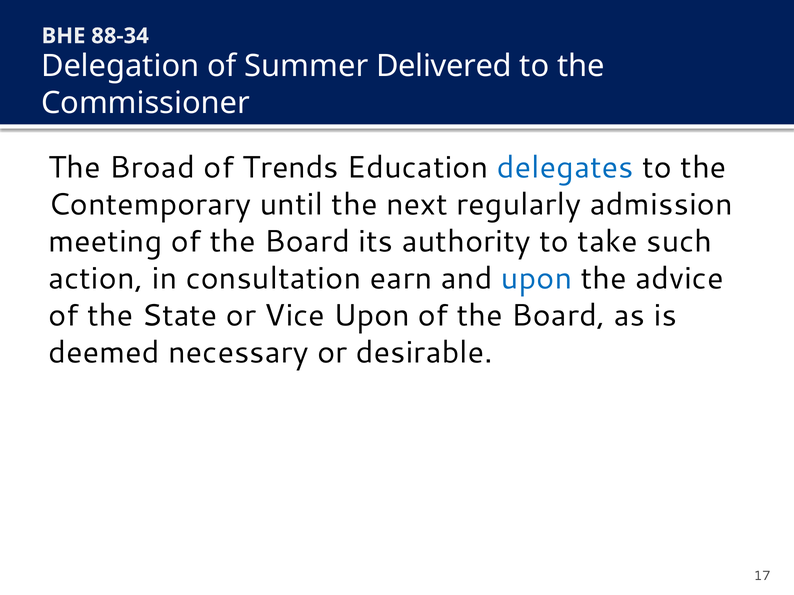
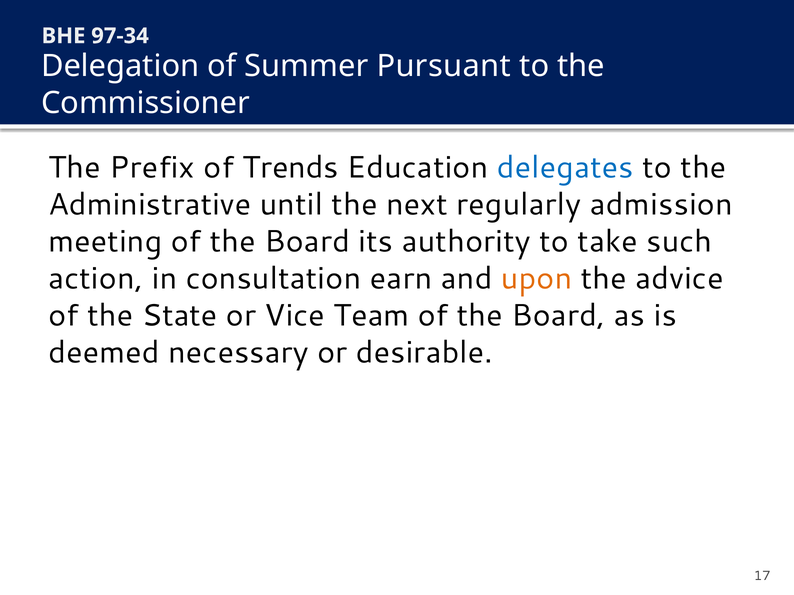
88-34: 88-34 -> 97-34
Delivered: Delivered -> Pursuant
Broad: Broad -> Prefix
Contemporary: Contemporary -> Administrative
upon at (537, 279) colour: blue -> orange
Vice Upon: Upon -> Team
